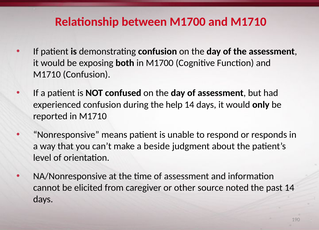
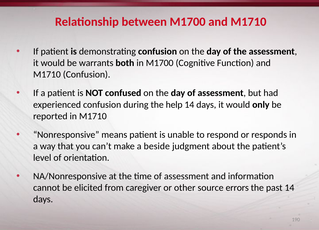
exposing: exposing -> warrants
noted: noted -> errors
